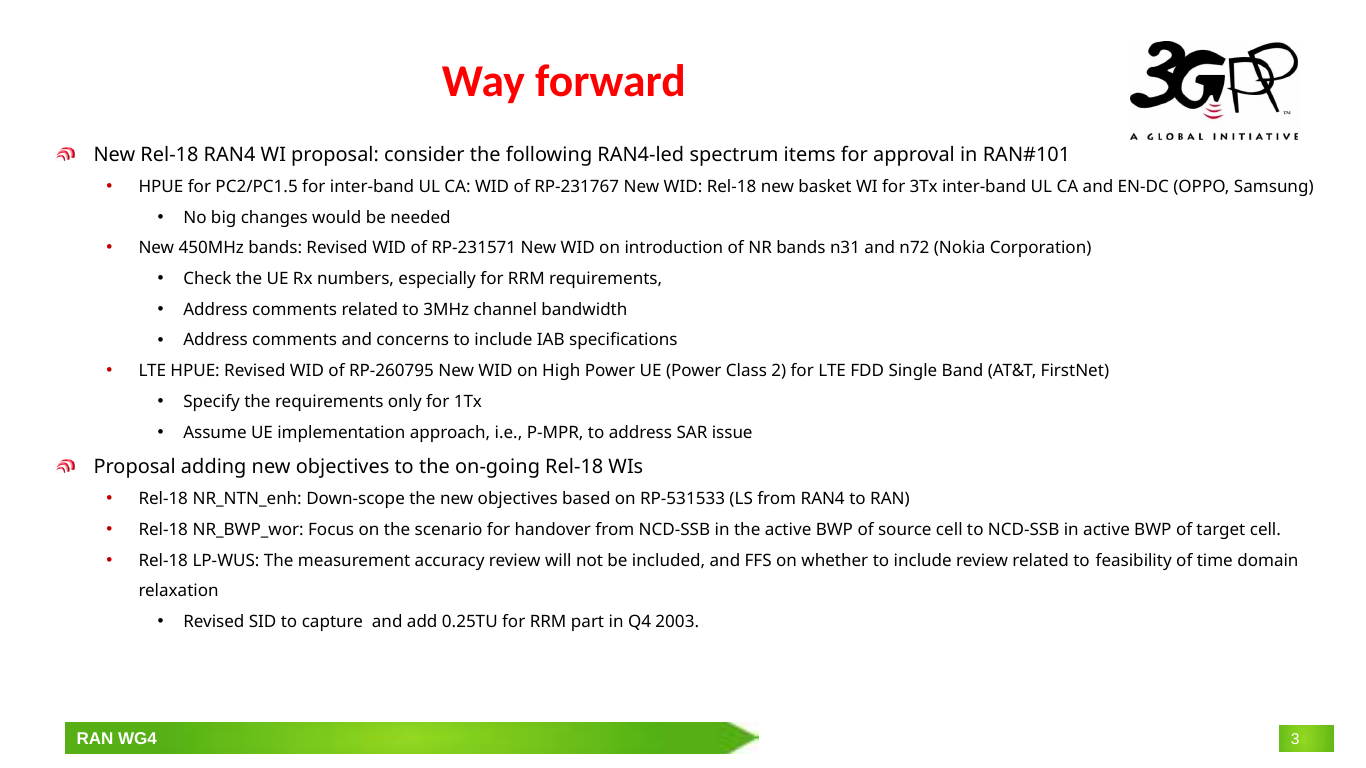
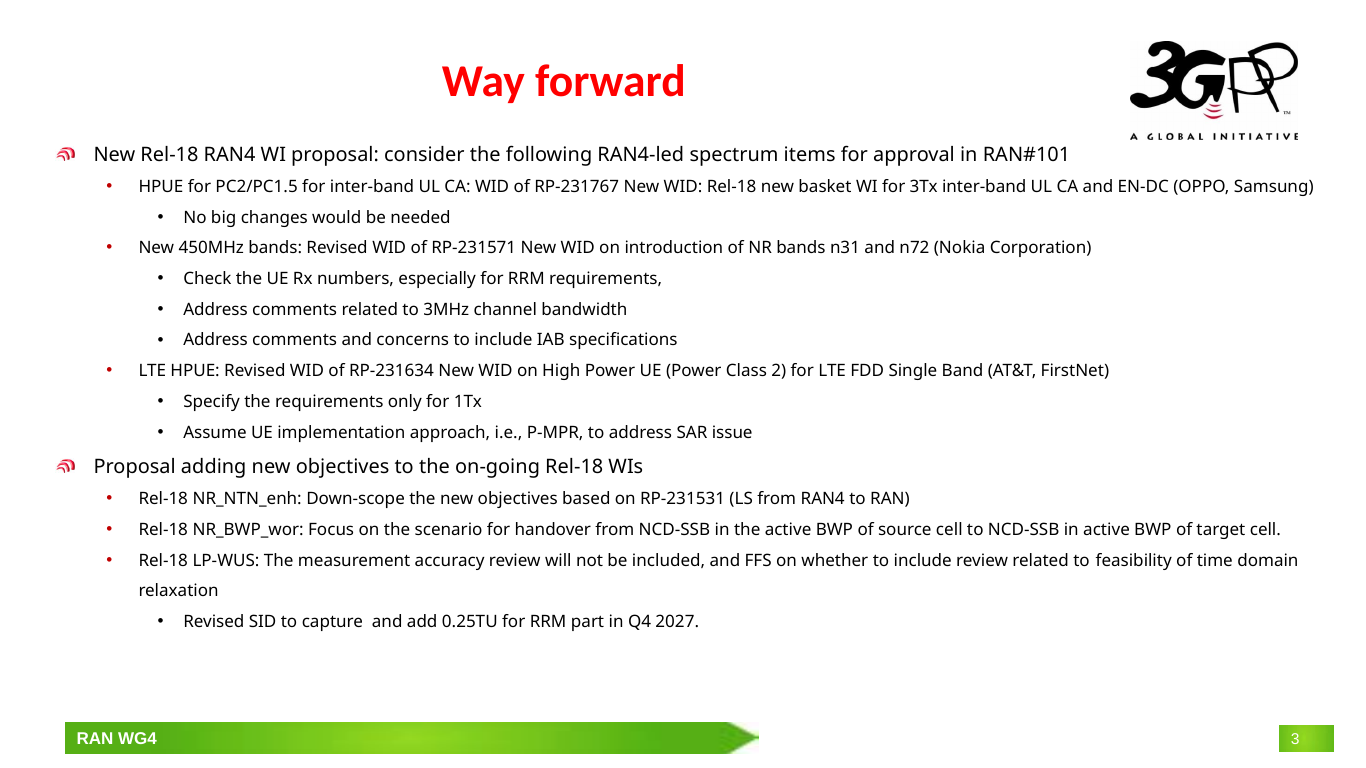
RP-260795: RP-260795 -> RP-231634
RP-531533: RP-531533 -> RP-231531
2003: 2003 -> 2027
